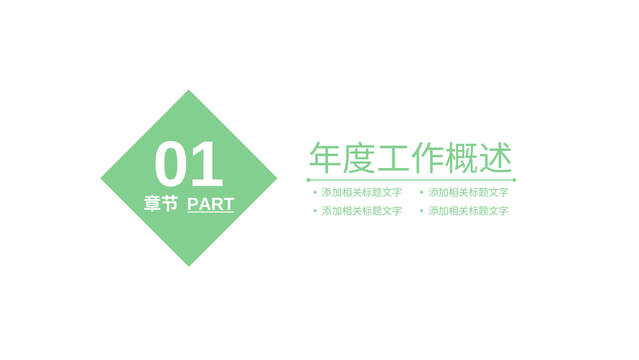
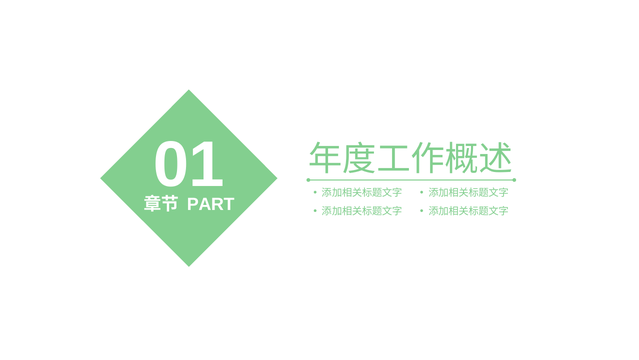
PART underline: present -> none
